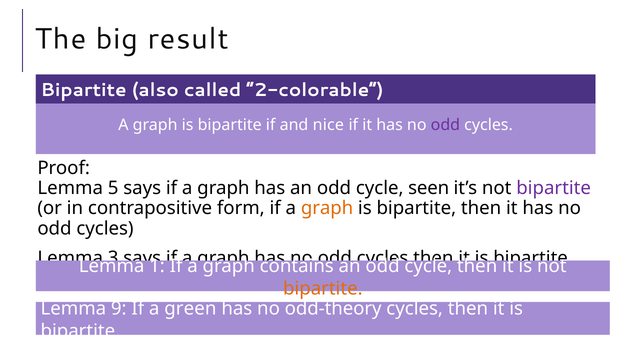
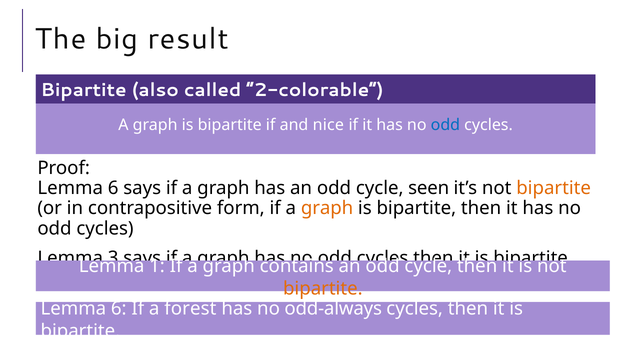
odd at (445, 125) colour: purple -> blue
5 at (113, 188): 5 -> 6
bipartite at (554, 188) colour: purple -> orange
9 at (119, 308): 9 -> 6
green: green -> forest
odd-theory: odd-theory -> odd-always
